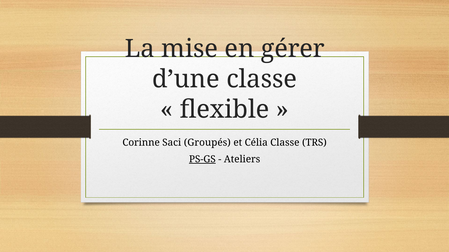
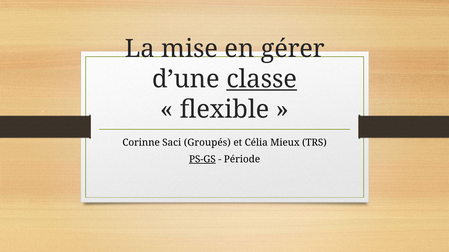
classe at (262, 79) underline: none -> present
Célia Classe: Classe -> Mieux
Ateliers: Ateliers -> Période
